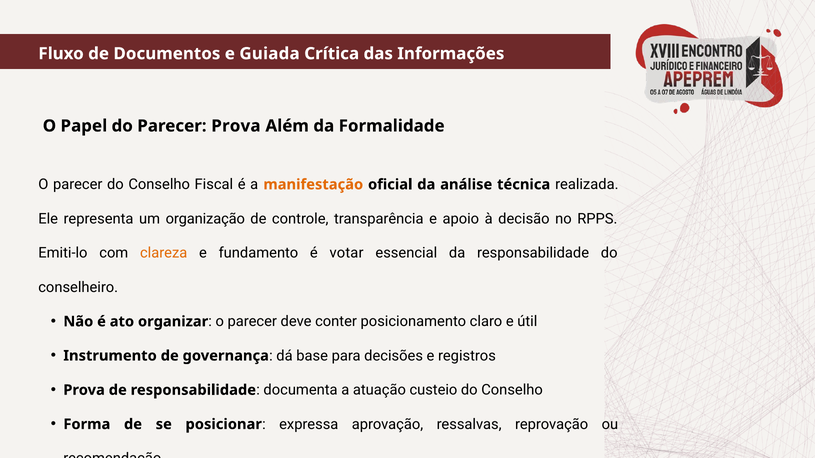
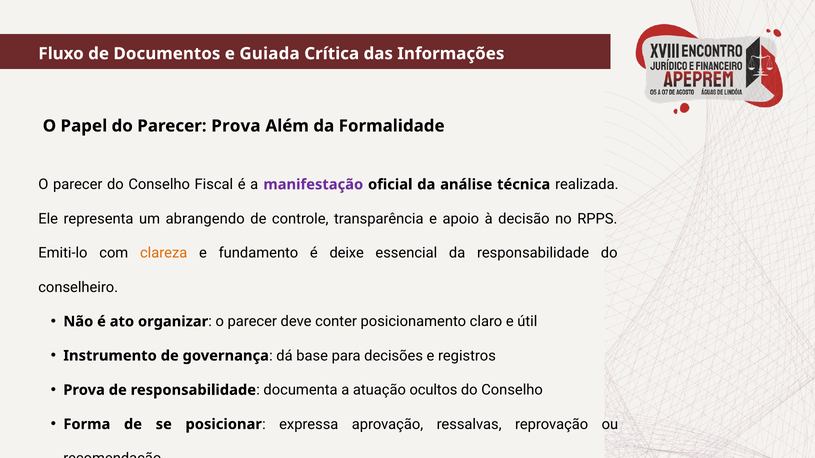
manifestação colour: orange -> purple
organização: organização -> abrangendo
votar: votar -> deixe
custeio: custeio -> ocultos
